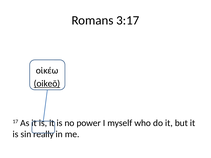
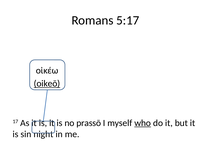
3:17: 3:17 -> 5:17
power: power -> prassō
who underline: none -> present
really: really -> night
